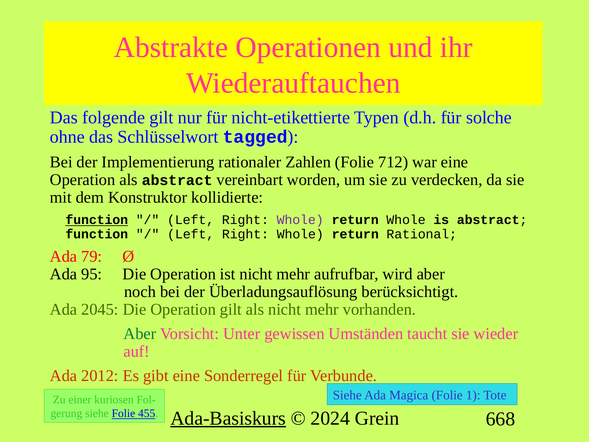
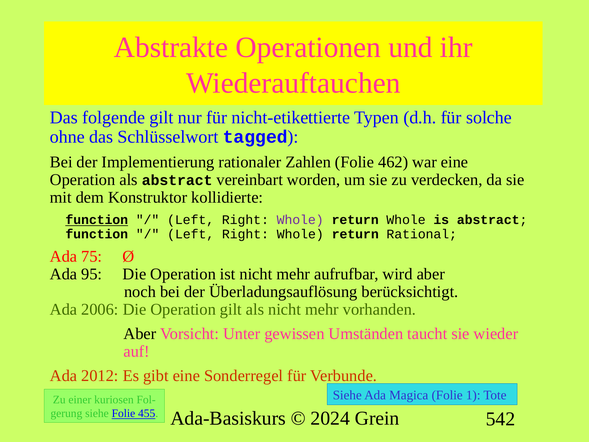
712: 712 -> 462
79: 79 -> 75
2045: 2045 -> 2006
Aber at (140, 334) colour: green -> black
Ada-Basiskurs underline: present -> none
668: 668 -> 542
